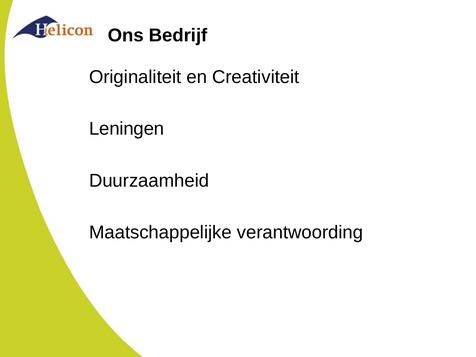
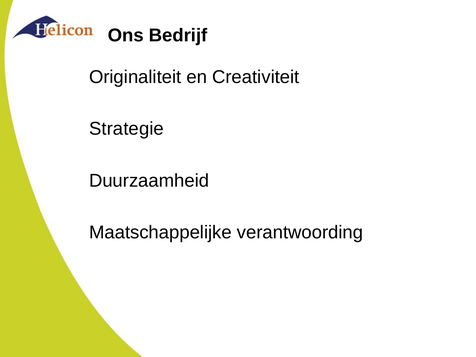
Leningen: Leningen -> Strategie
